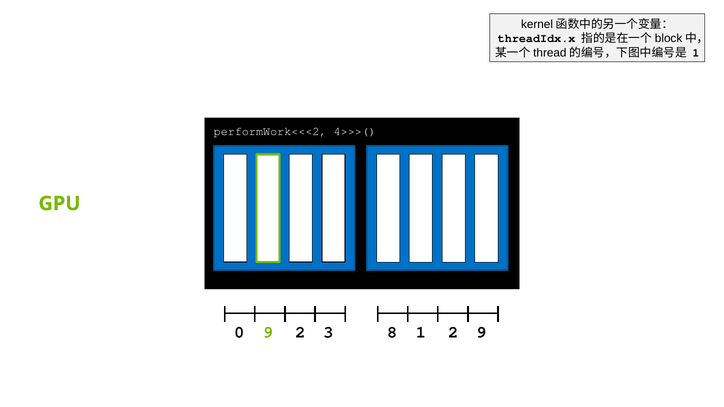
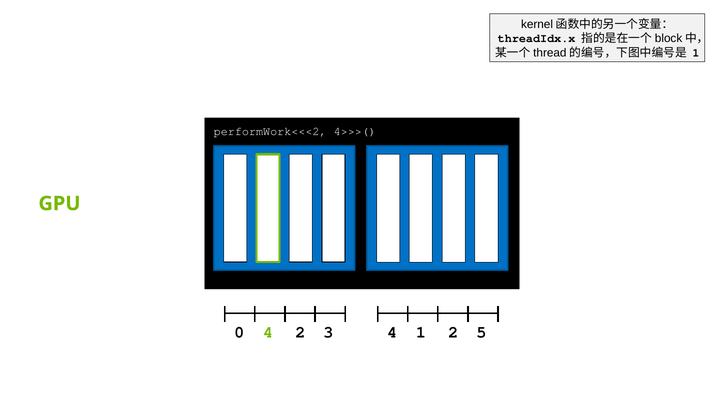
0 9: 9 -> 4
3 8: 8 -> 4
2 9: 9 -> 5
